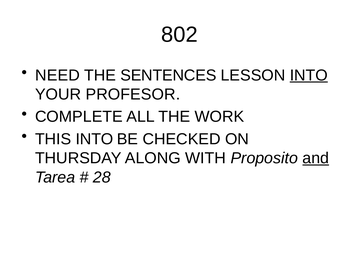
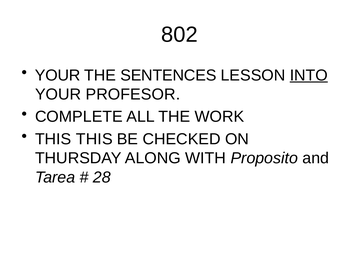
NEED at (58, 75): NEED -> YOUR
THIS INTO: INTO -> THIS
and underline: present -> none
